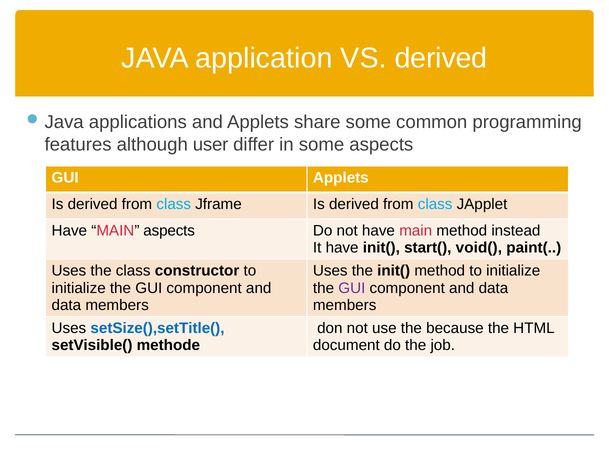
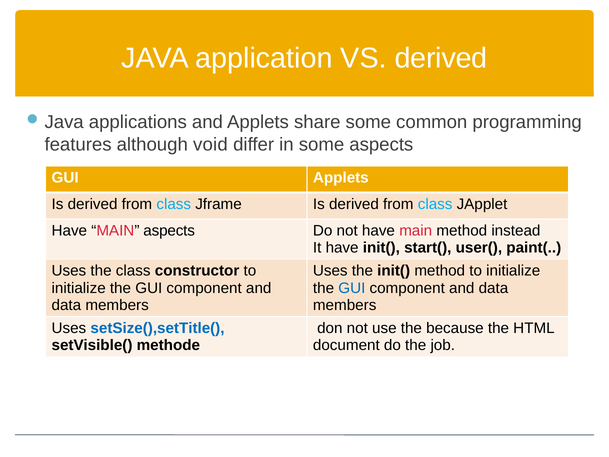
user: user -> void
void(: void( -> user(
GUI at (352, 288) colour: purple -> blue
